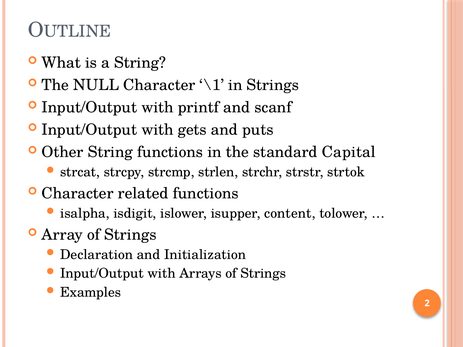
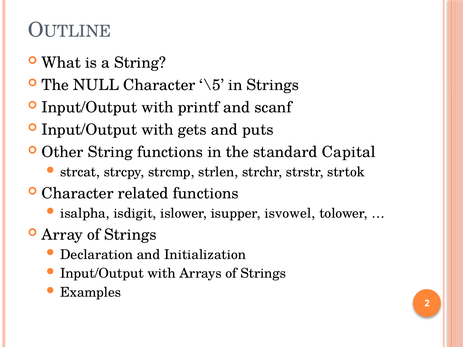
\1: \1 -> \5
content: content -> isvowel
